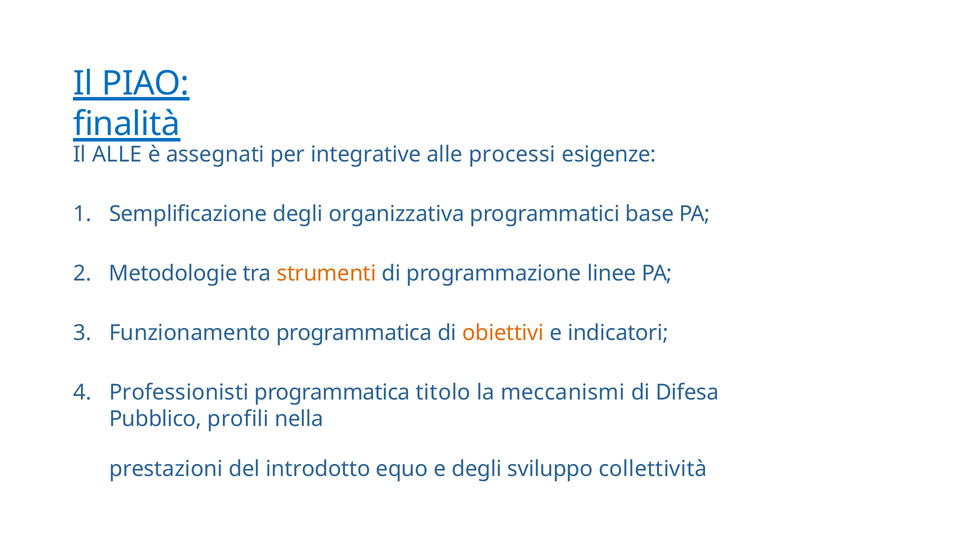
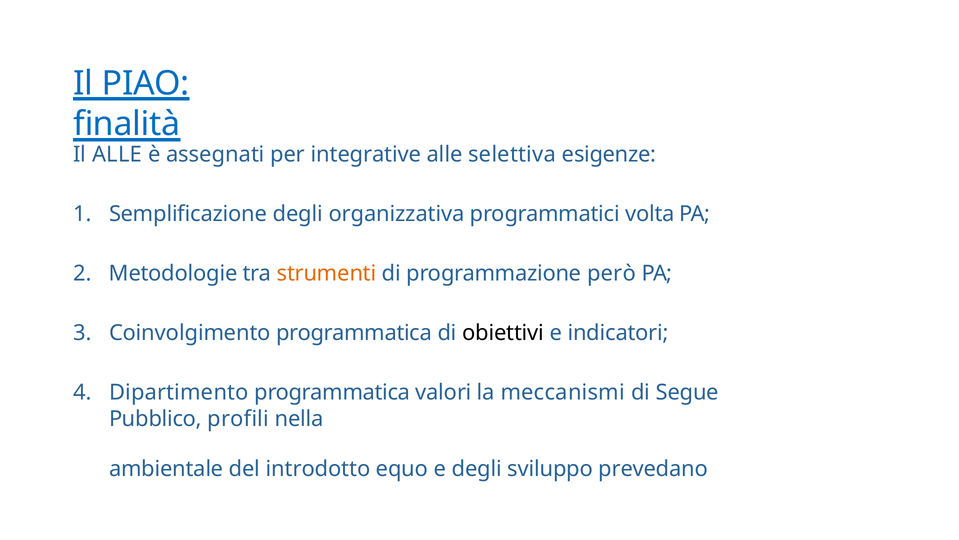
processi: processi -> selettiva
base: base -> volta
linee: linee -> però
Funzionamento: Funzionamento -> Coinvolgimento
obiettivi colour: orange -> black
Professionisti: Professionisti -> Dipartimento
titolo: titolo -> valori
Difesa: Difesa -> Segue
prestazioni: prestazioni -> ambientale
collettività: collettività -> prevedano
